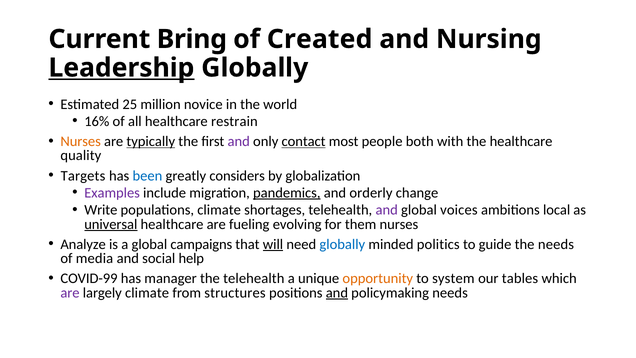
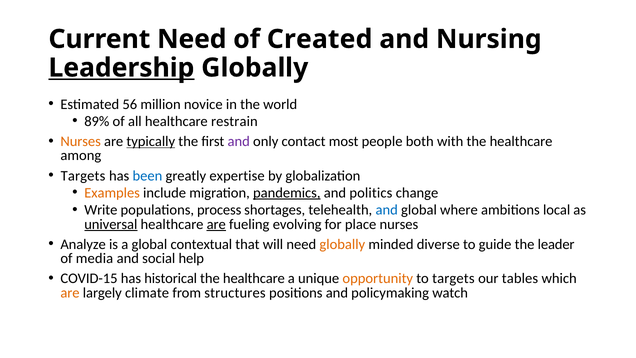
Current Bring: Bring -> Need
25: 25 -> 56
16%: 16% -> 89%
contact underline: present -> none
quality: quality -> among
considers: considers -> expertise
Examples colour: purple -> orange
orderly: orderly -> politics
populations climate: climate -> process
and at (387, 210) colour: purple -> blue
voices: voices -> where
are at (216, 224) underline: none -> present
them: them -> place
campaigns: campaigns -> contextual
will underline: present -> none
globally at (342, 244) colour: blue -> orange
politics: politics -> diverse
the needs: needs -> leader
COVID-99: COVID-99 -> COVID-15
manager: manager -> historical
telehealth at (254, 278): telehealth -> healthcare
to system: system -> targets
are at (70, 293) colour: purple -> orange
and at (337, 293) underline: present -> none
policymaking needs: needs -> watch
